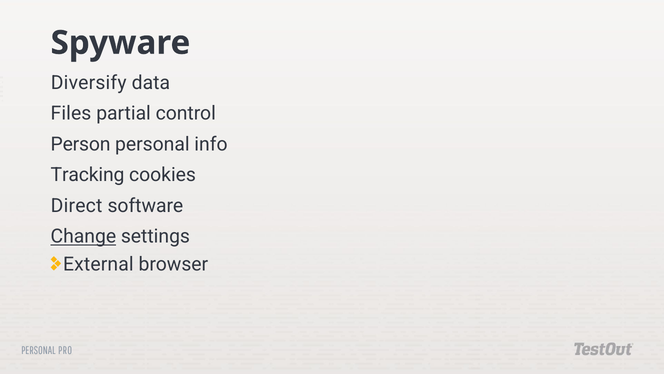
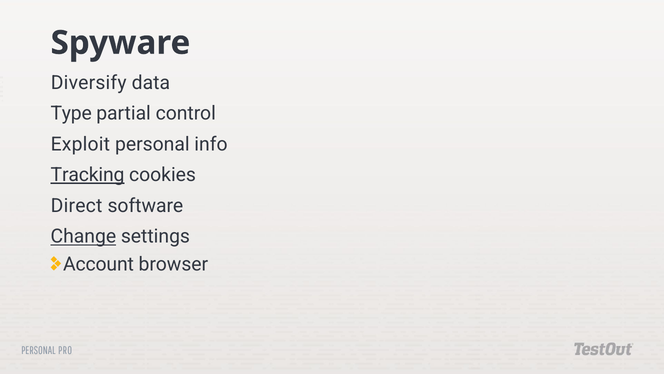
Files: Files -> Type
Person: Person -> Exploit
Tracking underline: none -> present
External: External -> Account
